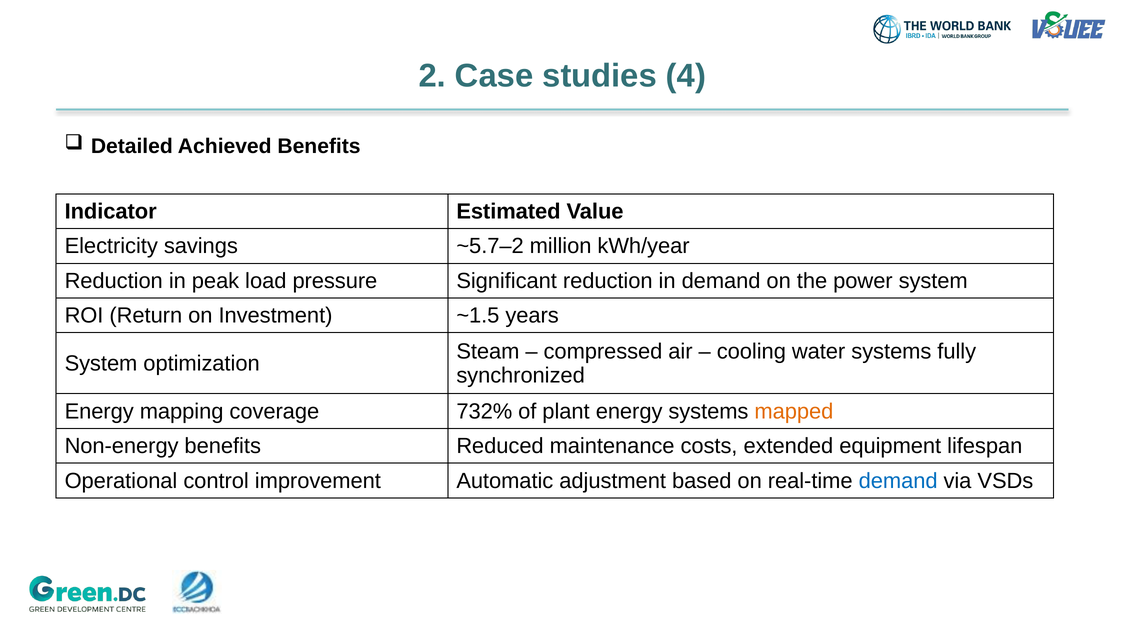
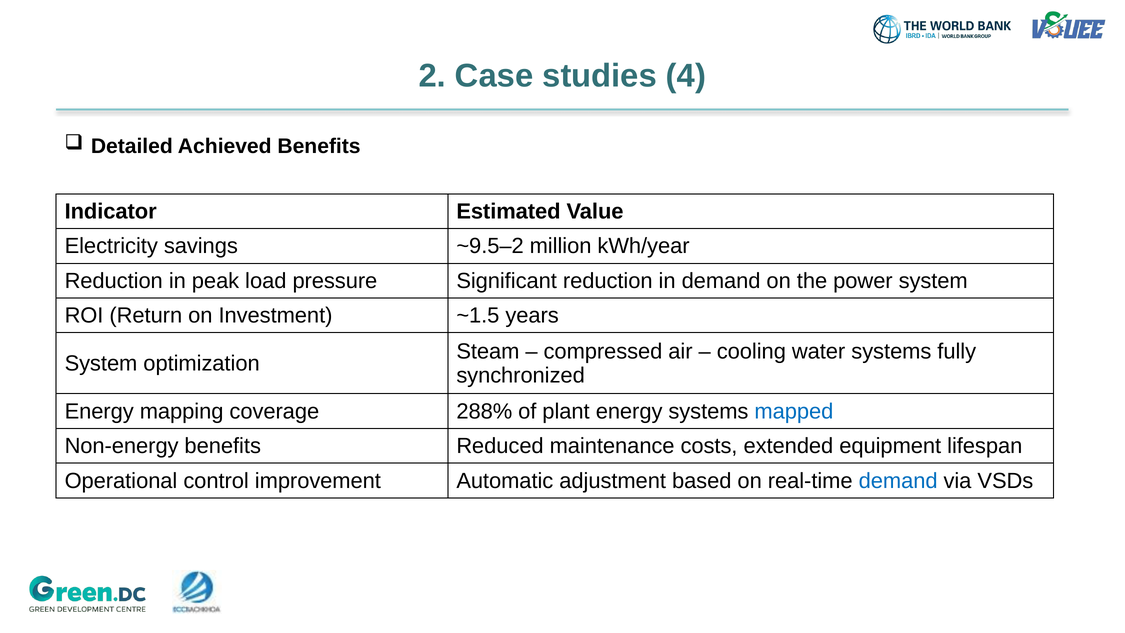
~5.7–2: ~5.7–2 -> ~9.5–2
732%: 732% -> 288%
mapped colour: orange -> blue
